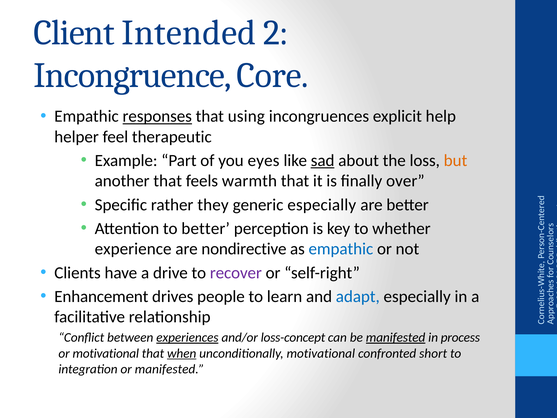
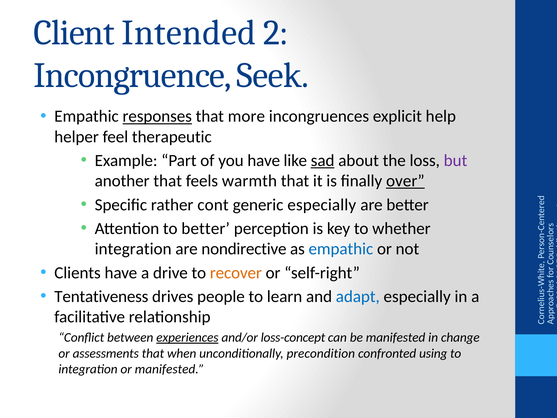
Core: Core -> Seek
using: using -> more
you eyes: eyes -> have
but colour: orange -> purple
over underline: none -> present
they: they -> cont
experience at (133, 249): experience -> integration
recover colour: purple -> orange
Enhancement: Enhancement -> Tentativeness
manifested at (396, 337) underline: present -> none
process: process -> change
or motivational: motivational -> assessments
when underline: present -> none
unconditionally motivational: motivational -> precondition
short: short -> using
